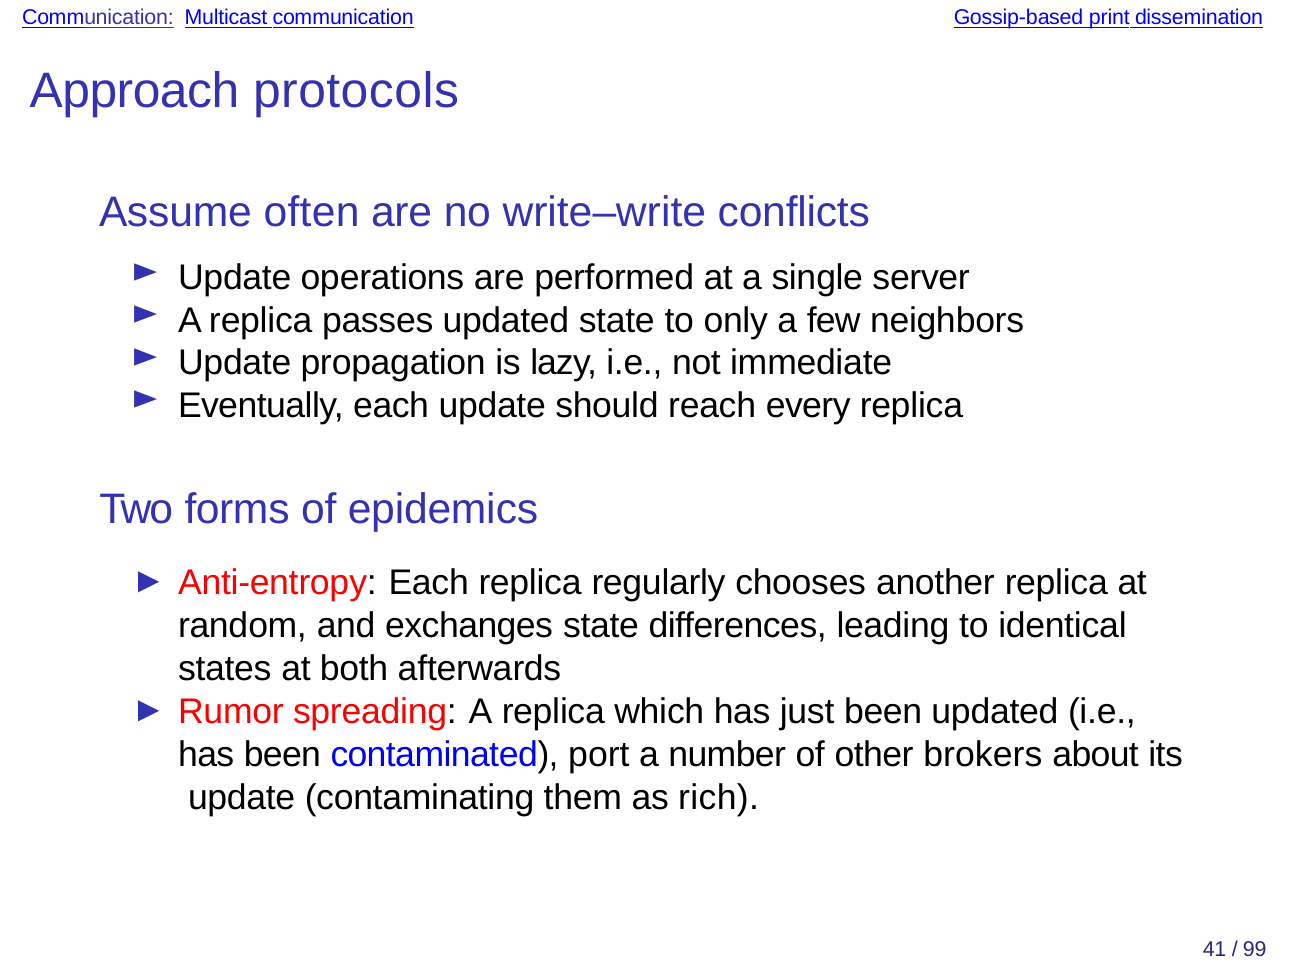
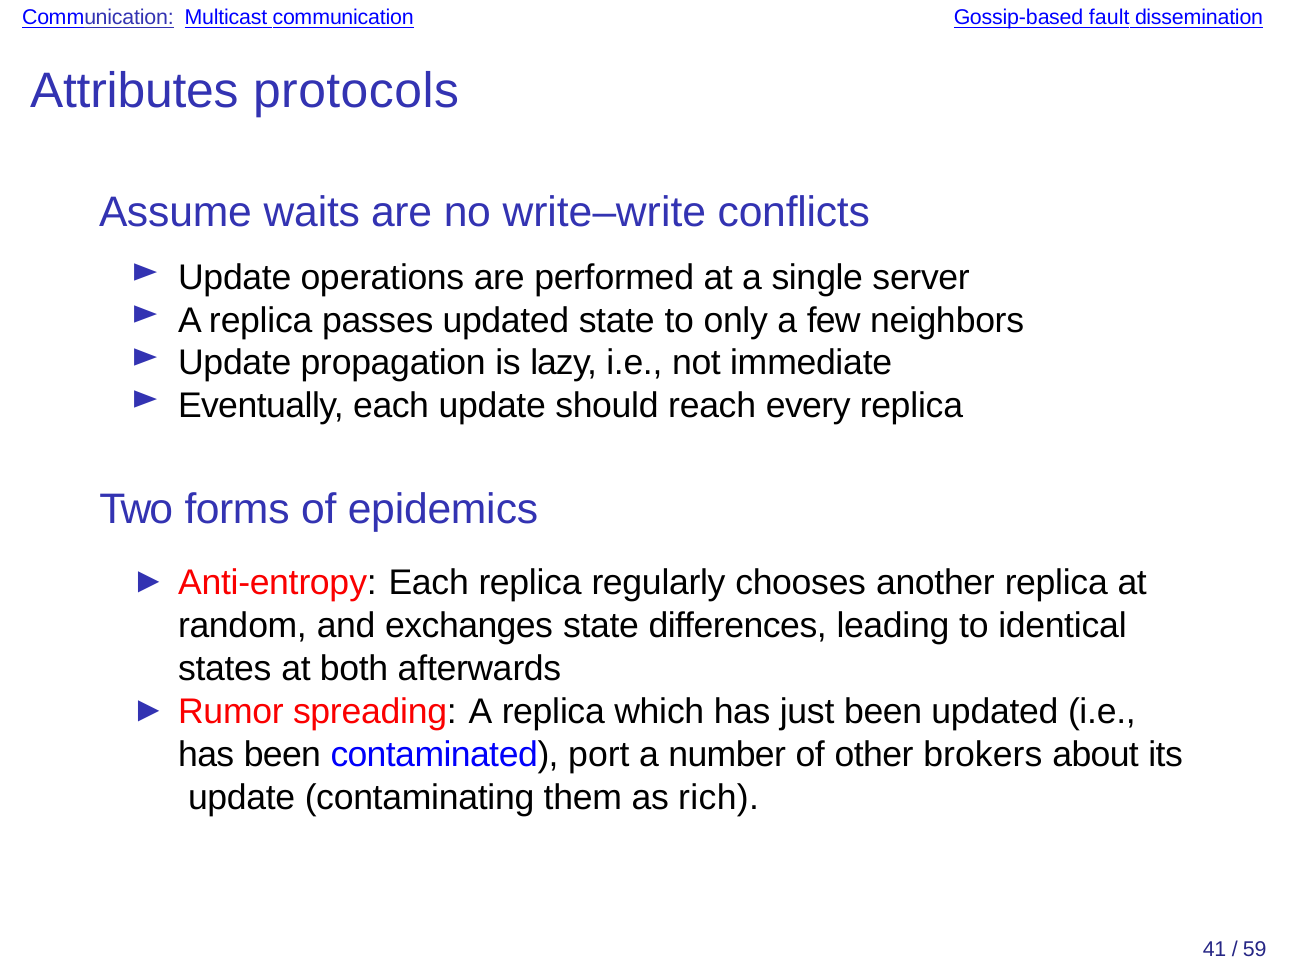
print: print -> fault
Approach: Approach -> Attributes
often: often -> waits
99: 99 -> 59
